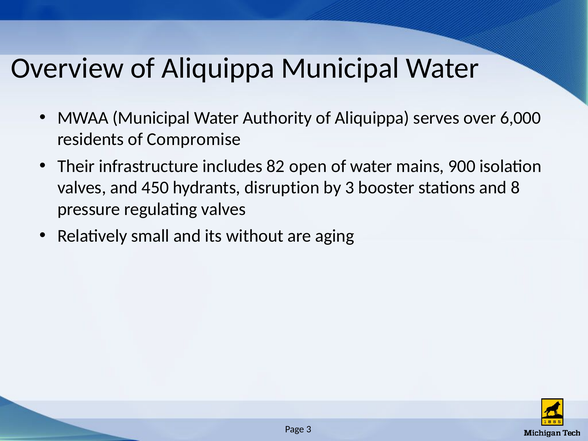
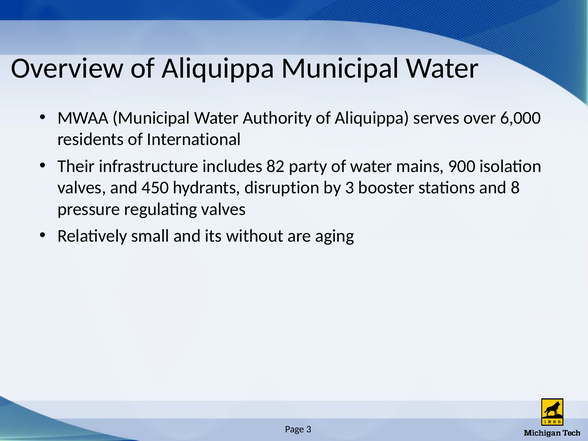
Compromise: Compromise -> International
open: open -> party
